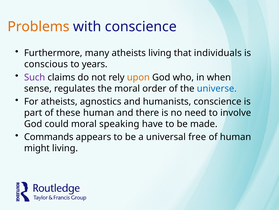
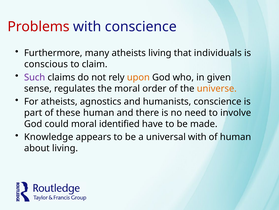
Problems colour: orange -> red
years: years -> claim
when: when -> given
universe colour: blue -> orange
speaking: speaking -> identified
Commands: Commands -> Knowledge
universal free: free -> with
might: might -> about
